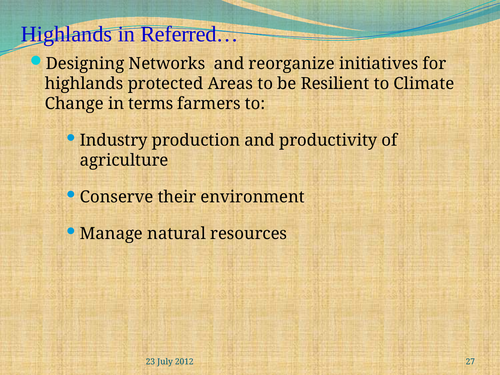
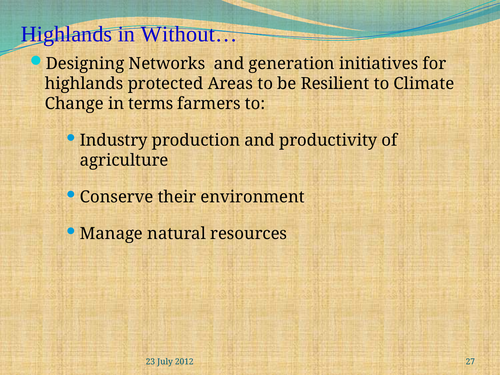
Referred…: Referred… -> Without…
reorganize: reorganize -> generation
